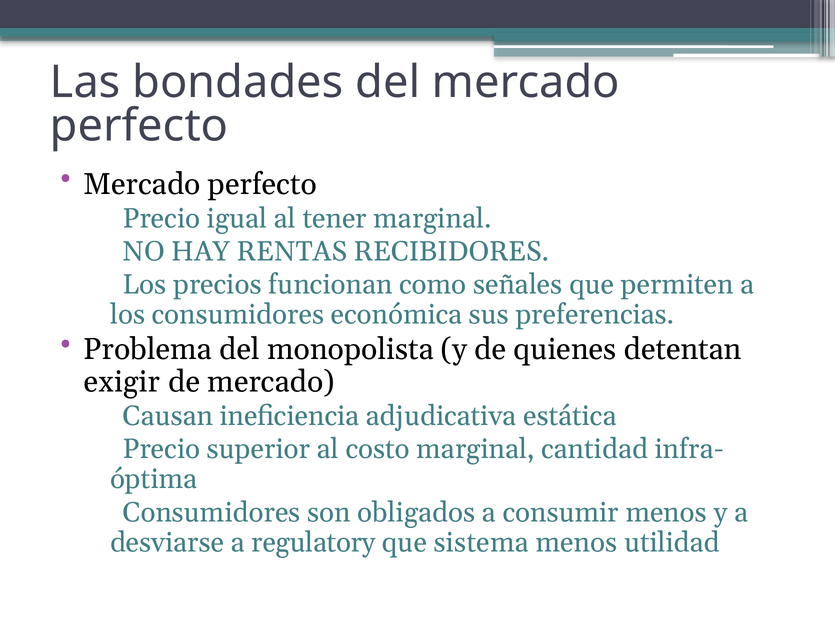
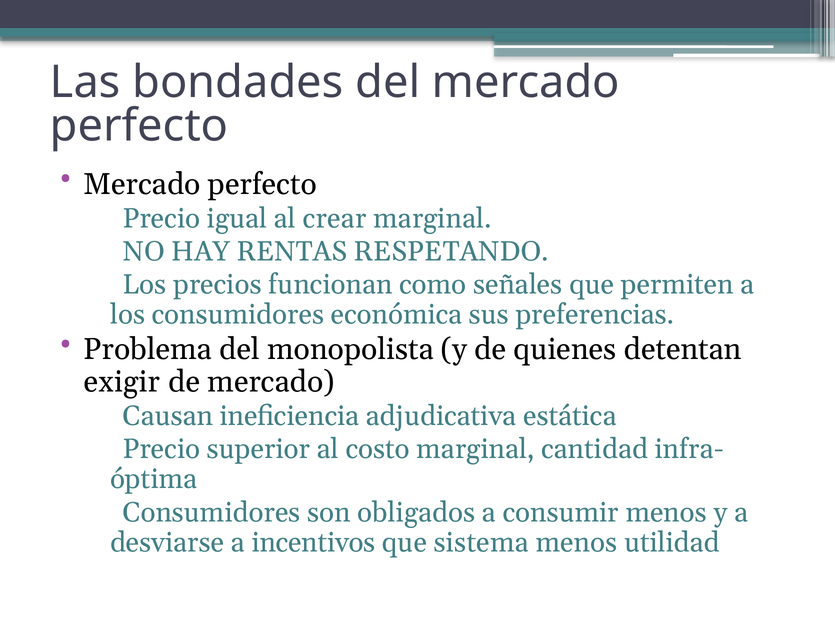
tener: tener -> crear
RECIBIDORES: RECIBIDORES -> RESPETANDO
regulatory: regulatory -> incentivos
